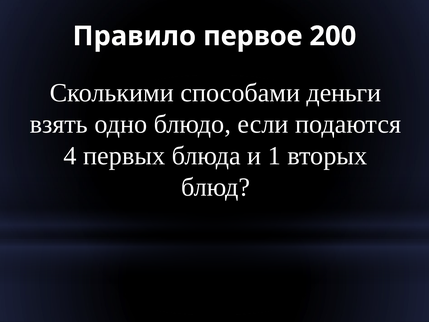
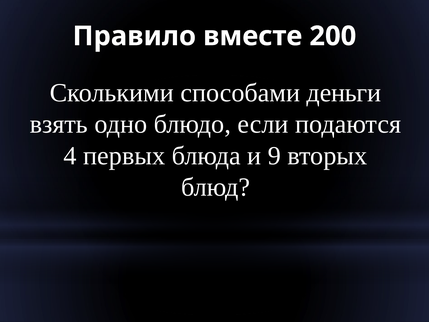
первое: первое -> вместе
1: 1 -> 9
